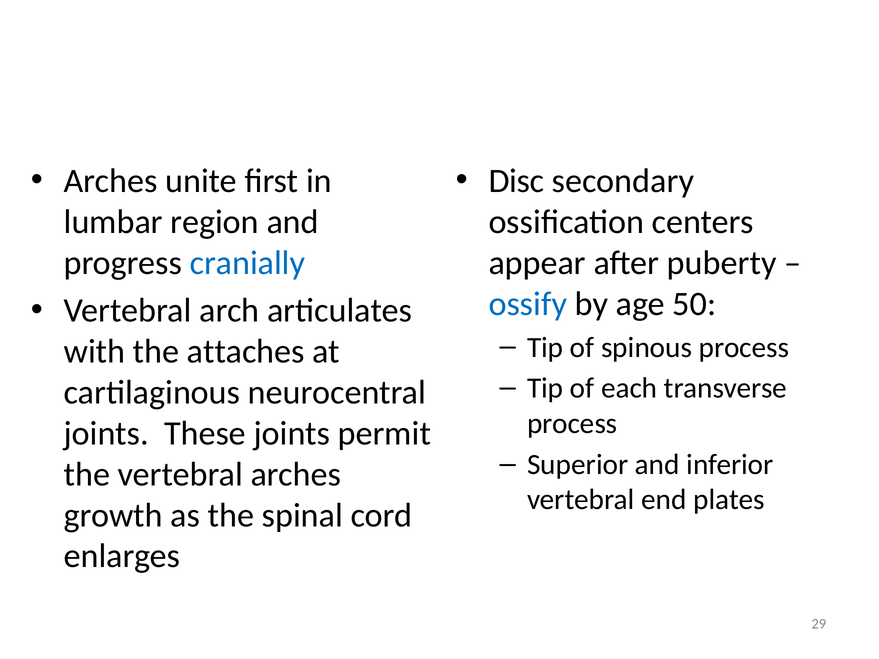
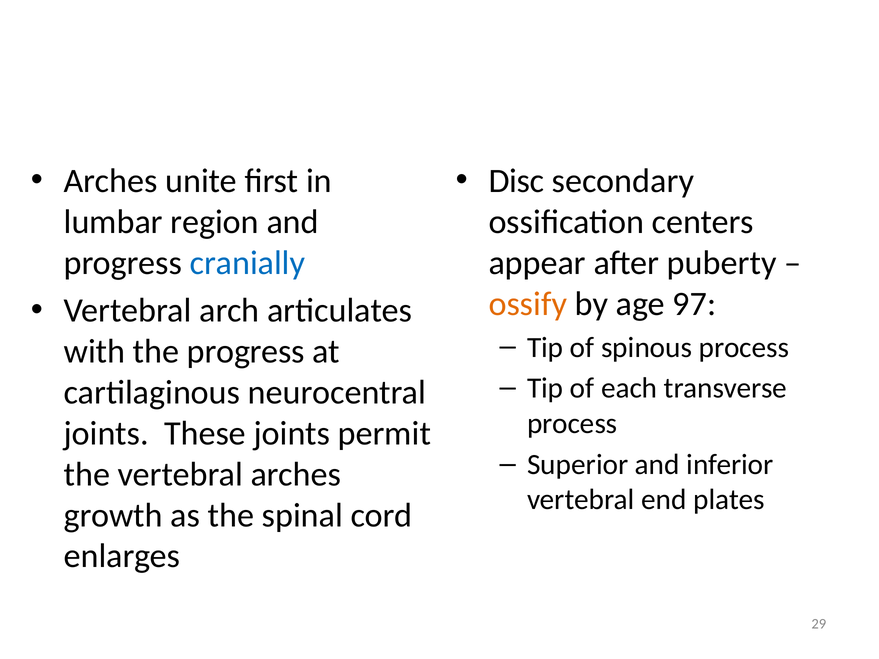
ossify colour: blue -> orange
50: 50 -> 97
the attaches: attaches -> progress
